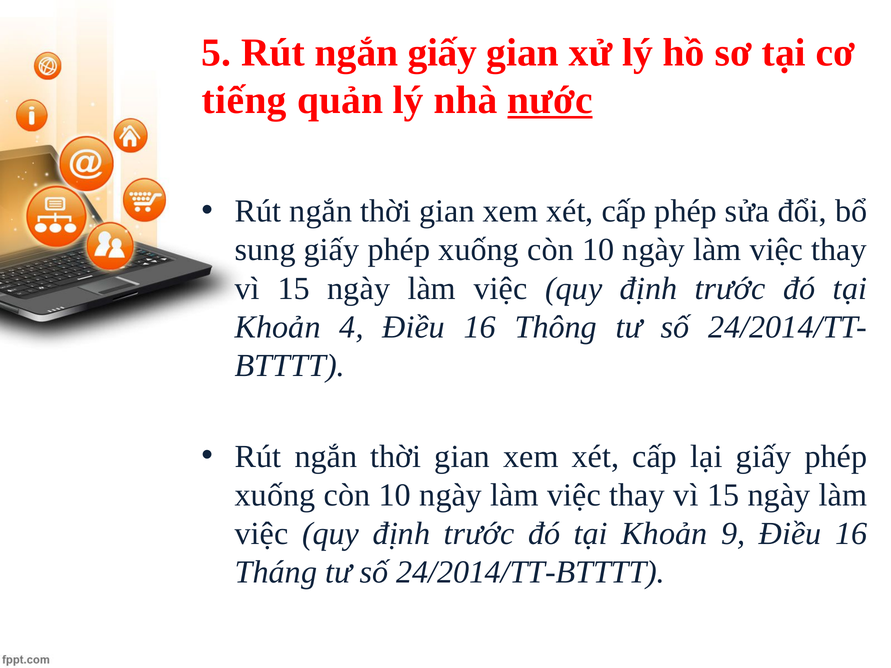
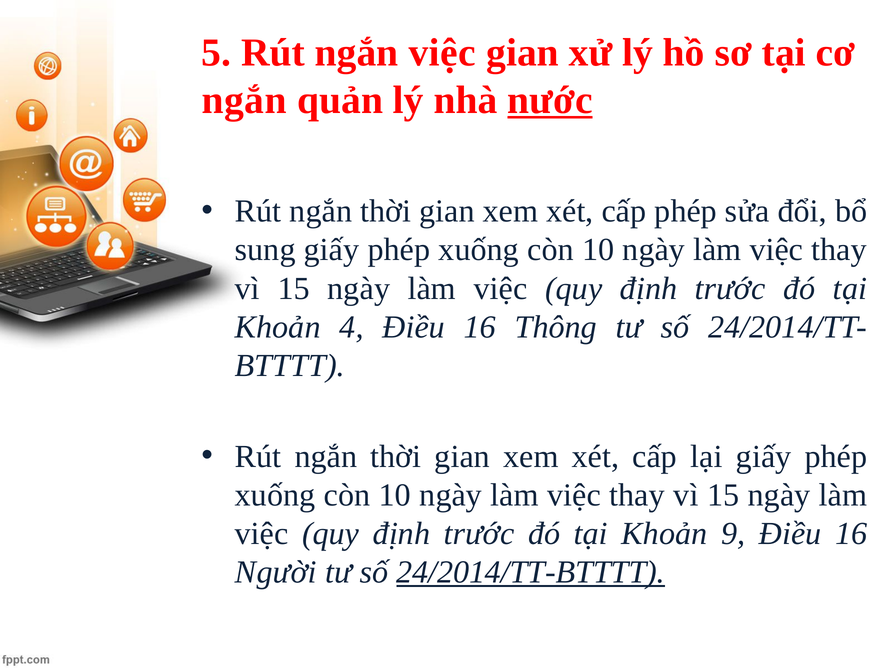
ngắn giấy: giấy -> việc
tiếng at (244, 100): tiếng -> ngắn
Tháng: Tháng -> Người
24/2014/TT-BTTTT underline: none -> present
